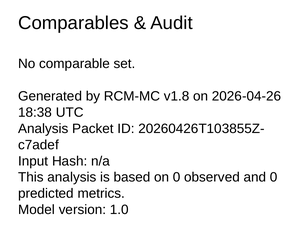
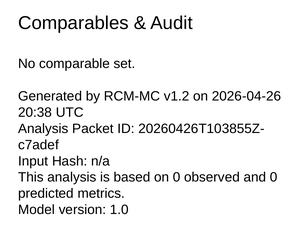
v1.8: v1.8 -> v1.2
18:38: 18:38 -> 20:38
